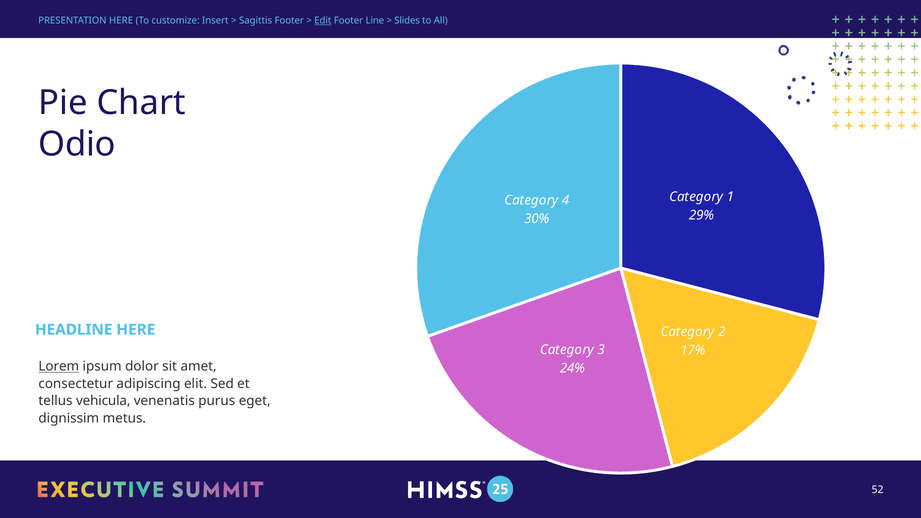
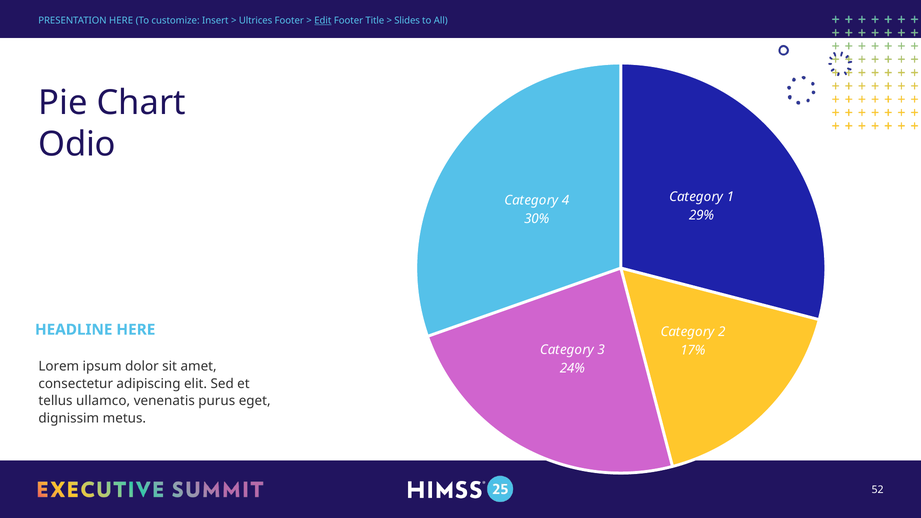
Sagittis: Sagittis -> Ultrices
Line: Line -> Title
Lorem underline: present -> none
vehicula: vehicula -> ullamco
